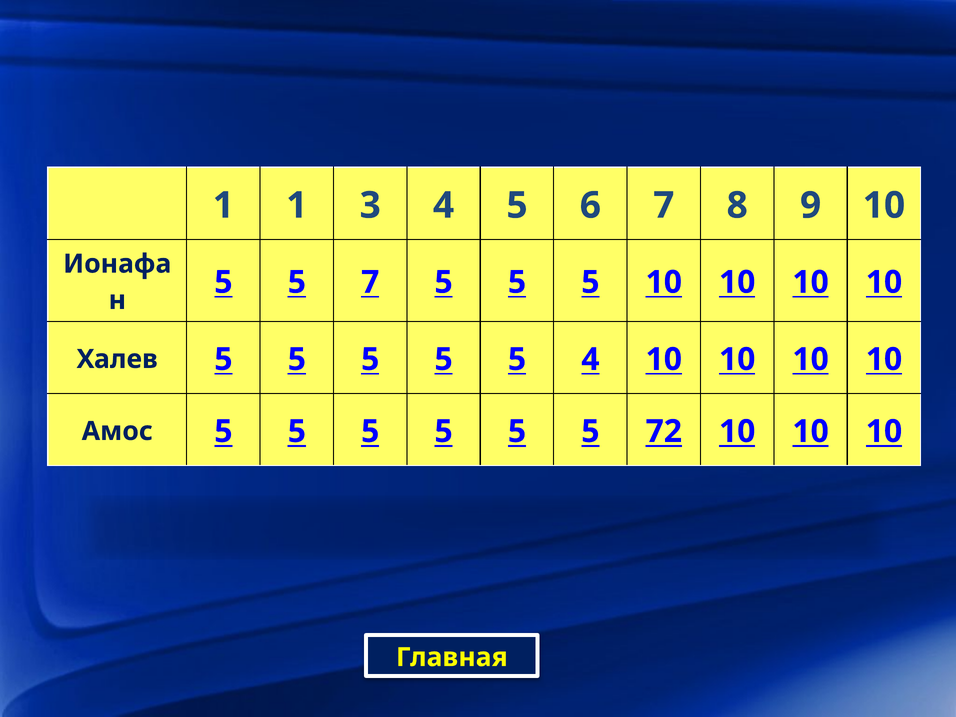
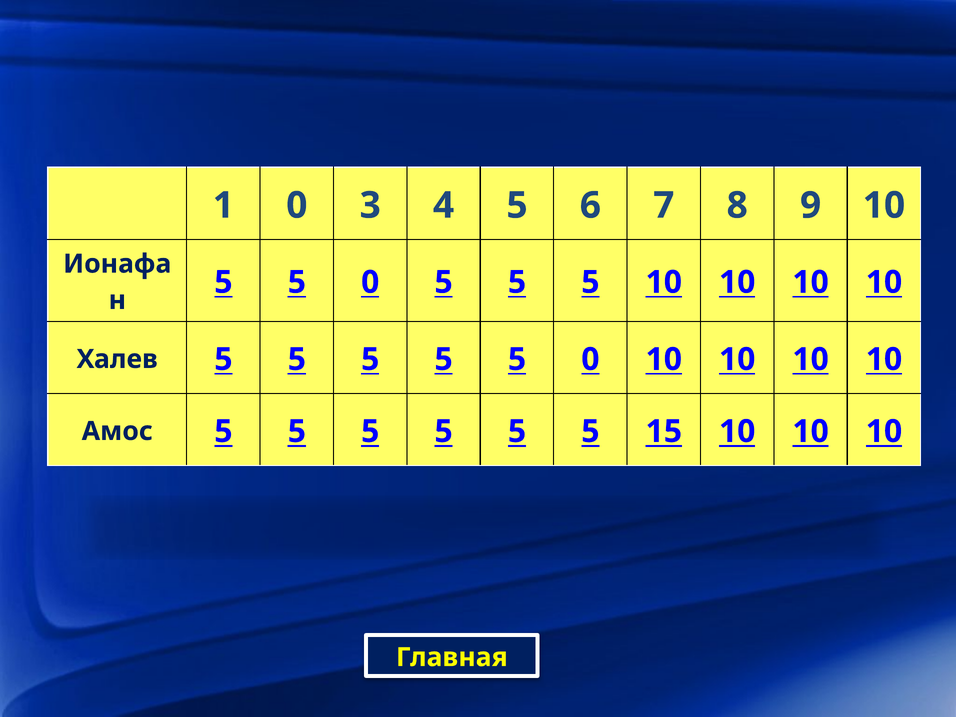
1 1: 1 -> 0
7 at (370, 282): 7 -> 0
5 5 5 4: 4 -> 0
72: 72 -> 15
